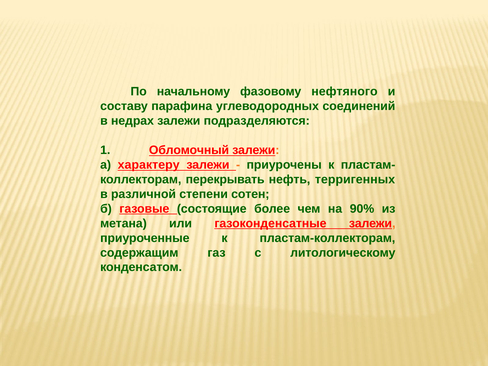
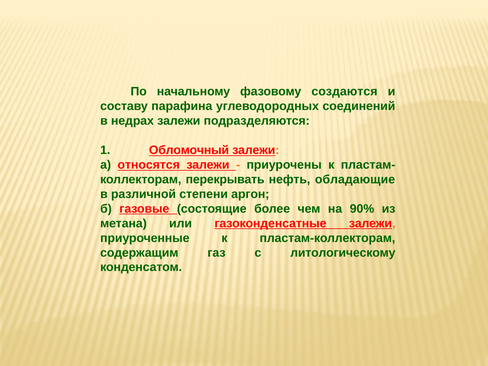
нефтяного: нефтяного -> создаются
характеру: характеру -> относятся
терригенных: терригенных -> обладающие
сотен: сотен -> аргон
